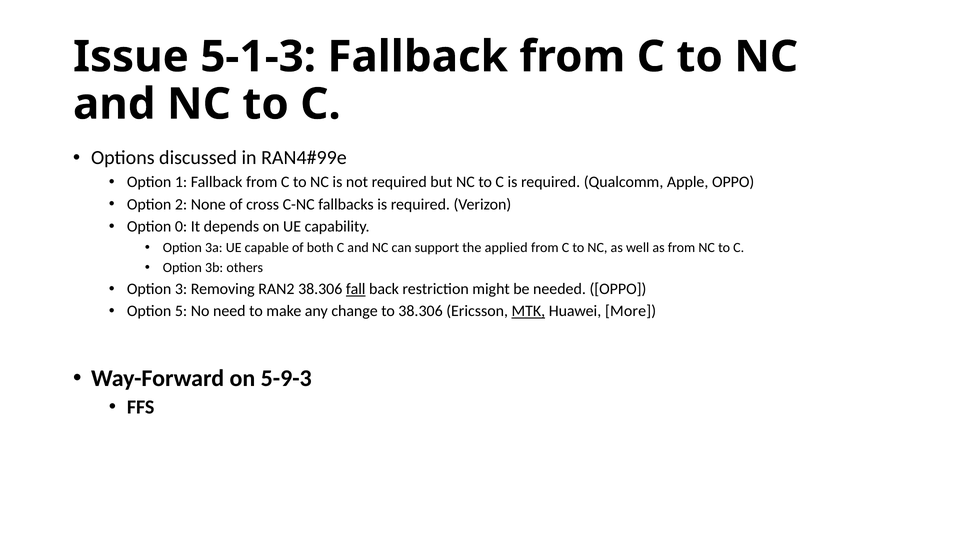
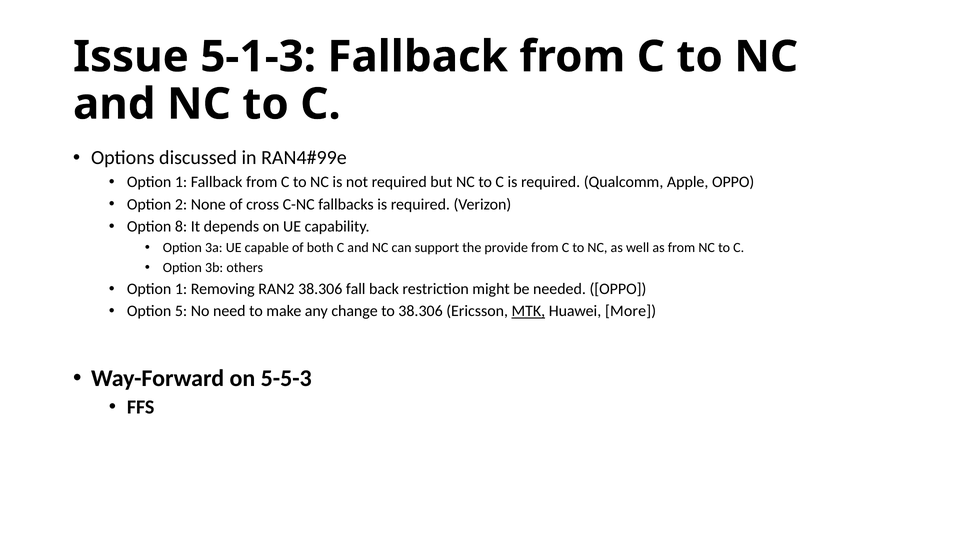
0: 0 -> 8
applied: applied -> provide
3 at (181, 289): 3 -> 1
fall underline: present -> none
5-9-3: 5-9-3 -> 5-5-3
